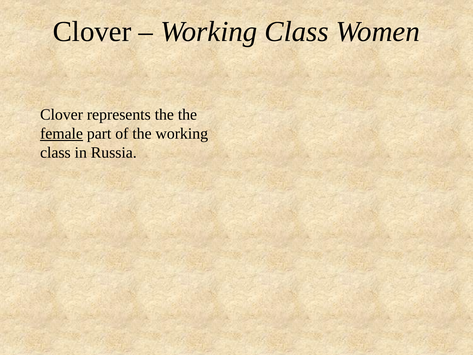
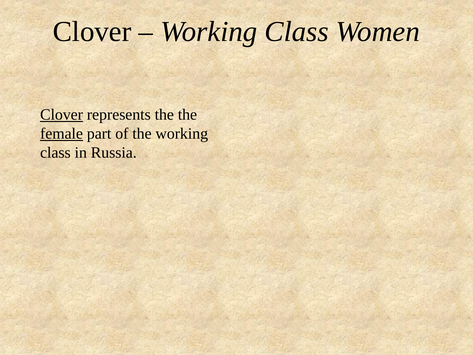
Clover at (62, 115) underline: none -> present
